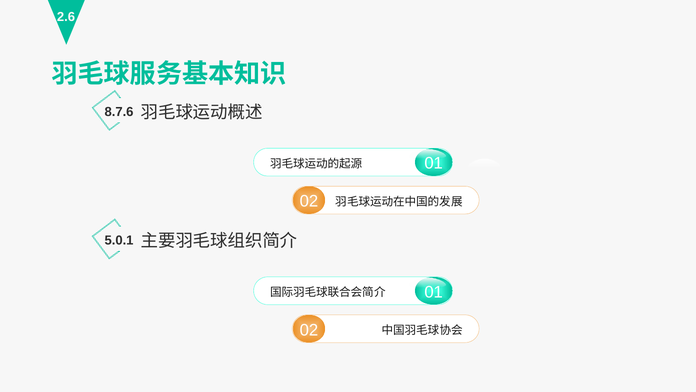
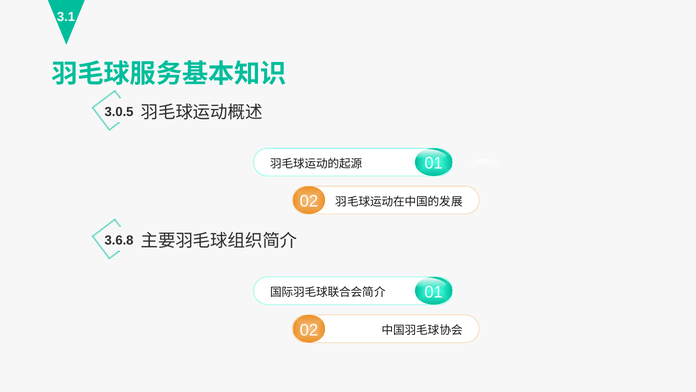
2.6: 2.6 -> 3.1
8.7.6: 8.7.6 -> 3.0.5
5.0.1: 5.0.1 -> 3.6.8
